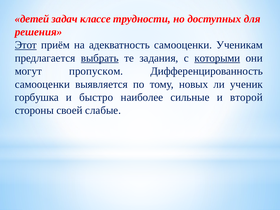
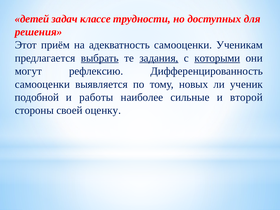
Этот underline: present -> none
задания underline: none -> present
пропуском: пропуском -> рефлексию
горбушка: горбушка -> подобной
быстро: быстро -> работы
слабые: слабые -> оценку
